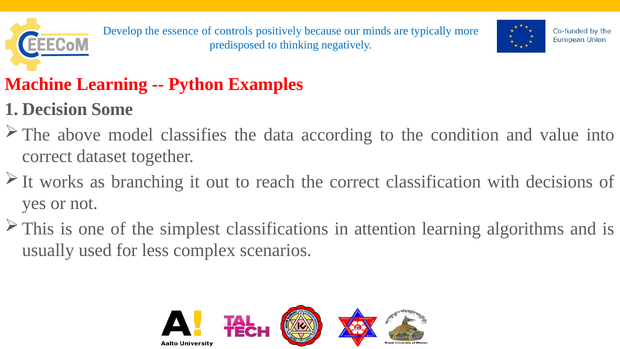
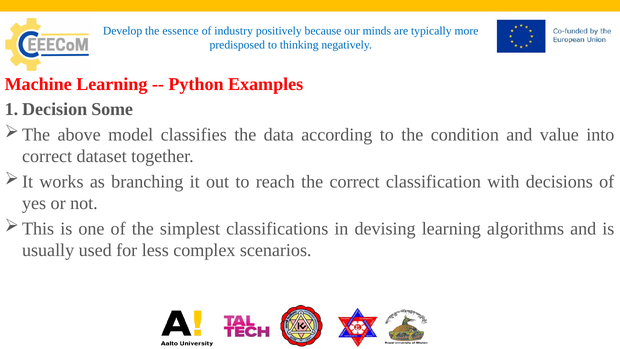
controls: controls -> industry
attention: attention -> devising
